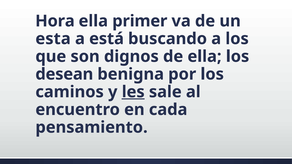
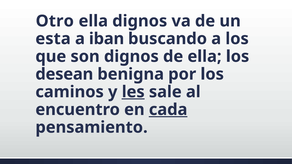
Hora: Hora -> Otro
ella primer: primer -> dignos
está: está -> iban
cada underline: none -> present
